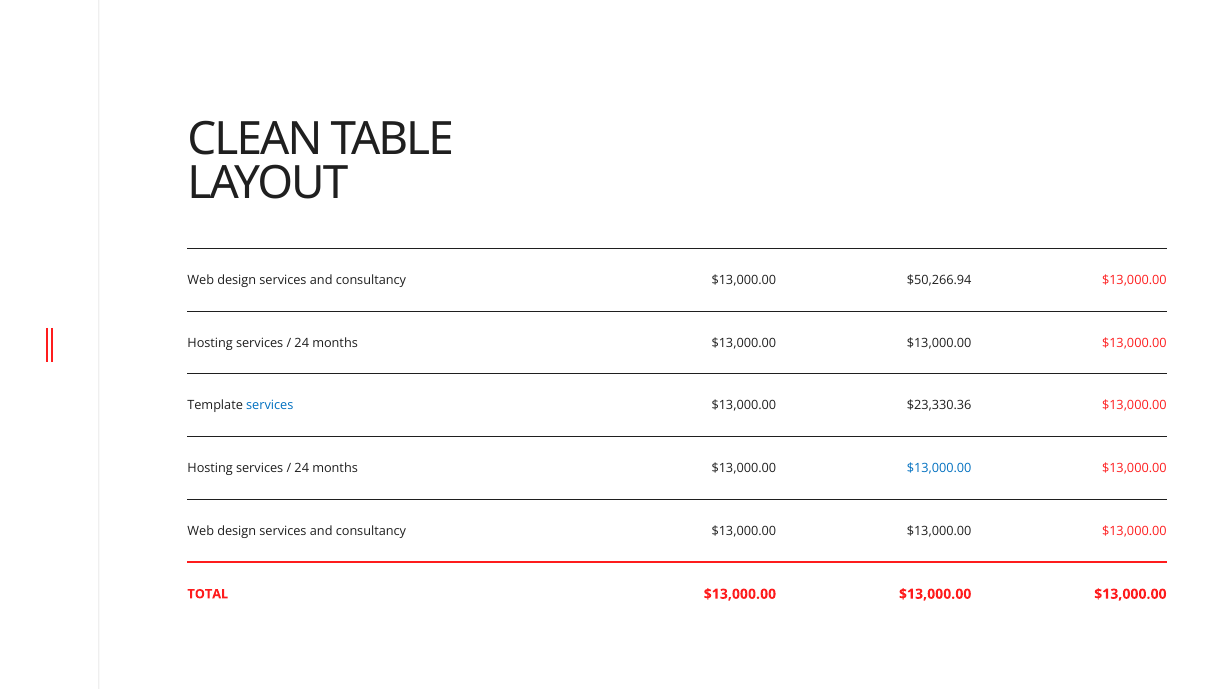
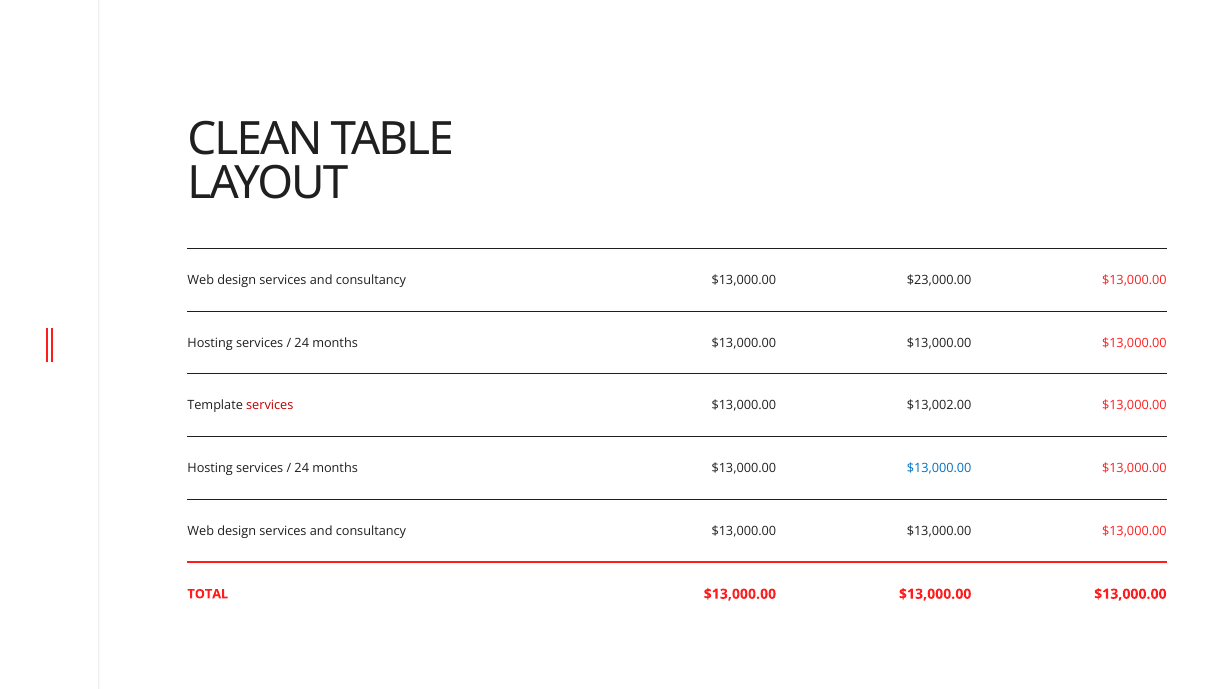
$50,266.94: $50,266.94 -> $23,000.00
services at (270, 405) colour: blue -> red
$23,330.36: $23,330.36 -> $13,002.00
